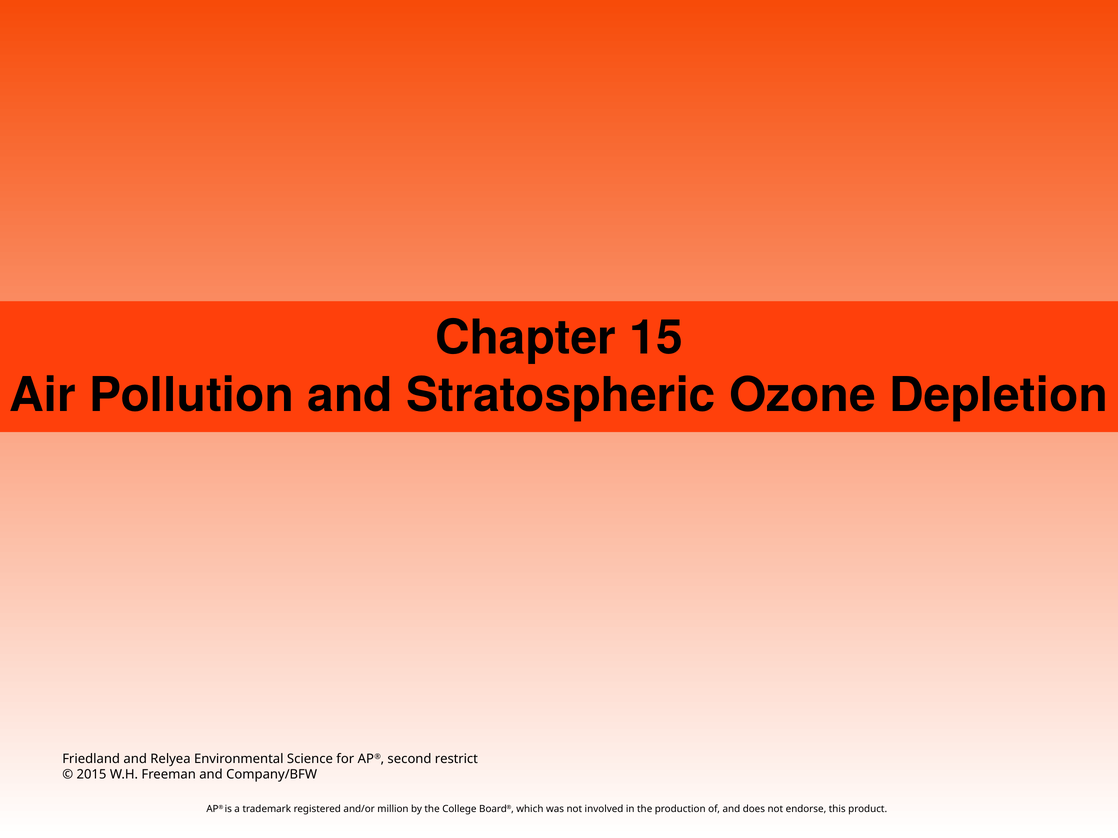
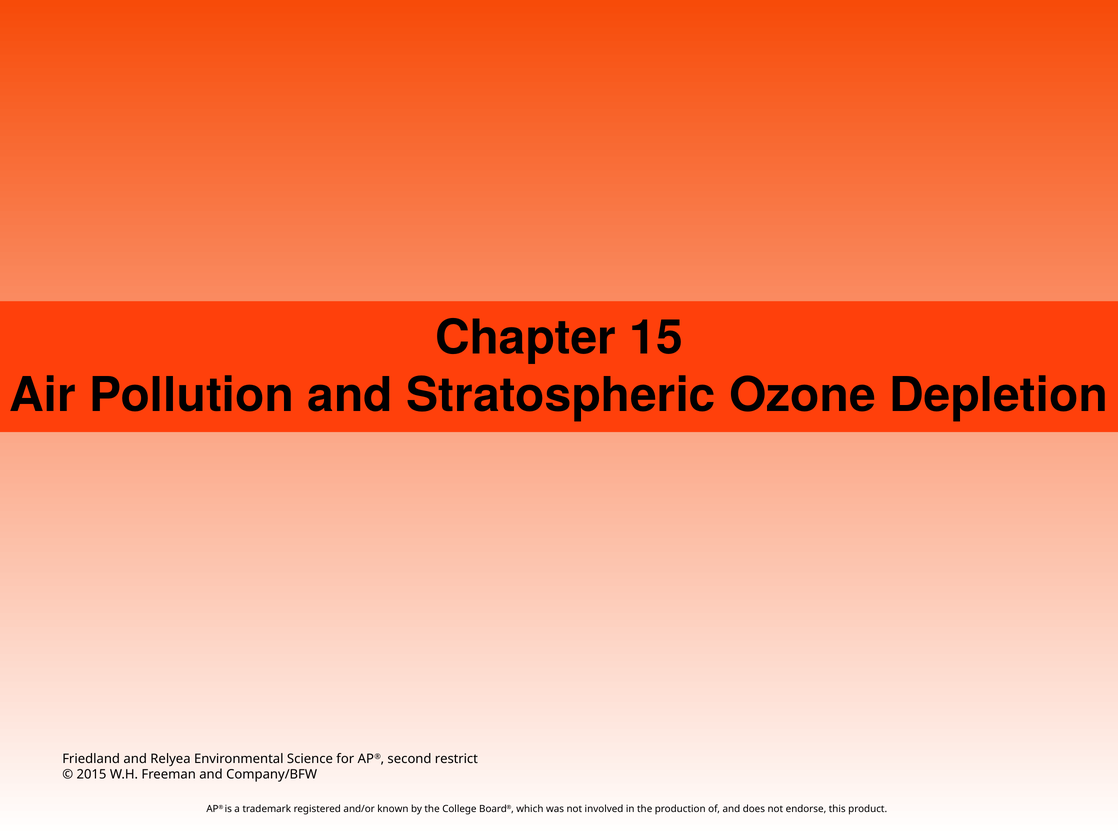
million: million -> known
